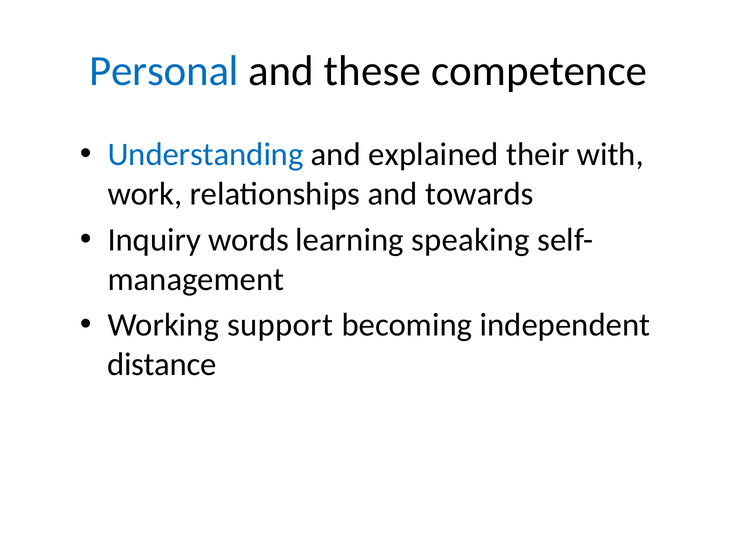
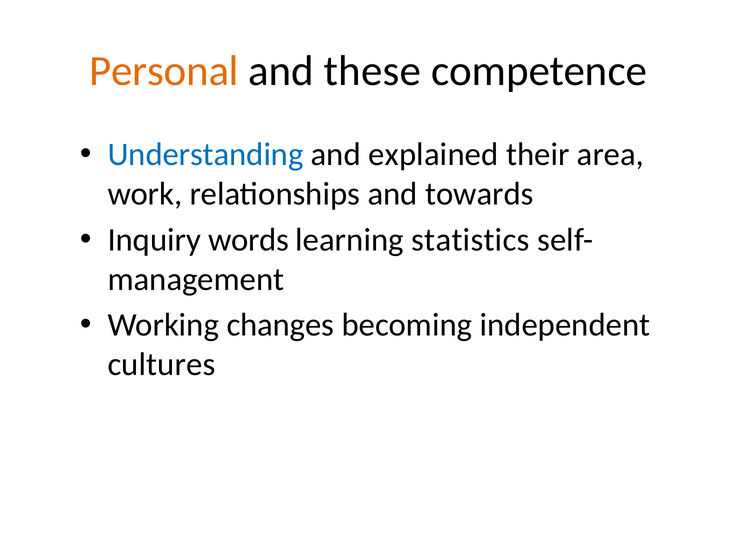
Personal colour: blue -> orange
with: with -> area
speaking: speaking -> statistics
support: support -> changes
distance: distance -> cultures
